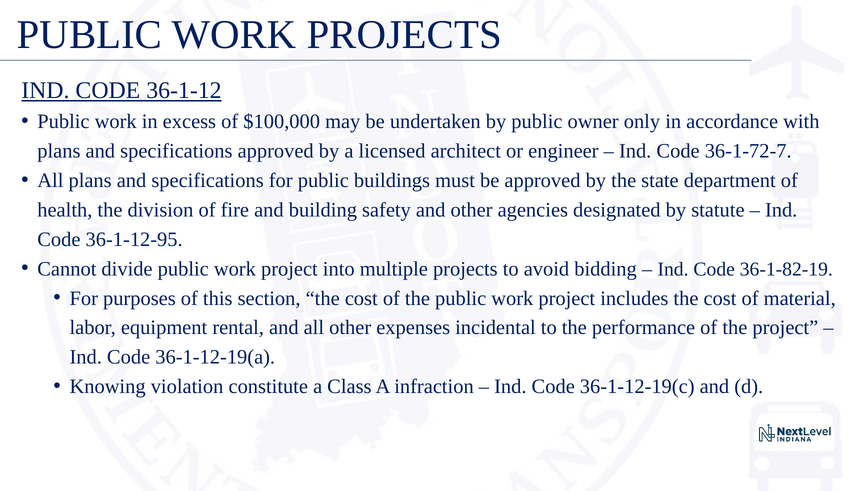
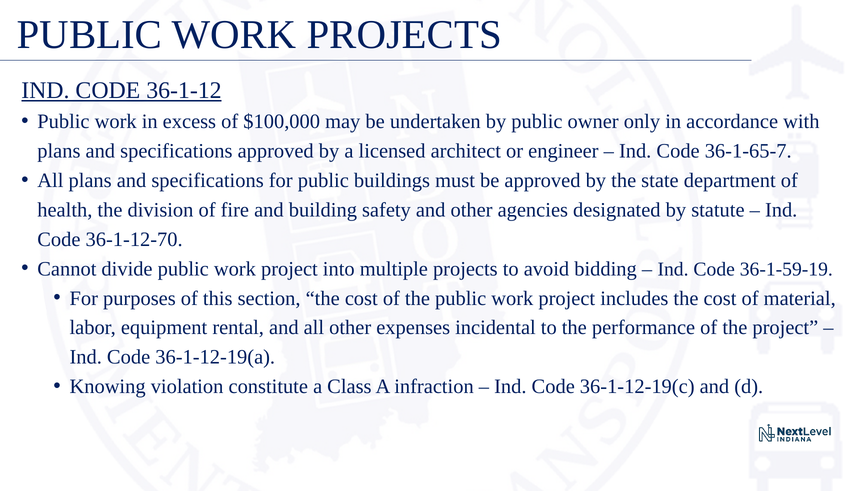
36-1-72-7: 36-1-72-7 -> 36-1-65-7
36-1-12-95: 36-1-12-95 -> 36-1-12-70
36-1-82-19: 36-1-82-19 -> 36-1-59-19
